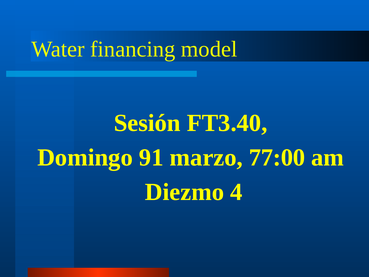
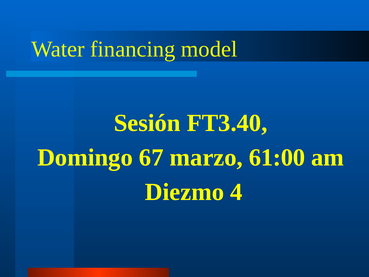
91: 91 -> 67
77:00: 77:00 -> 61:00
